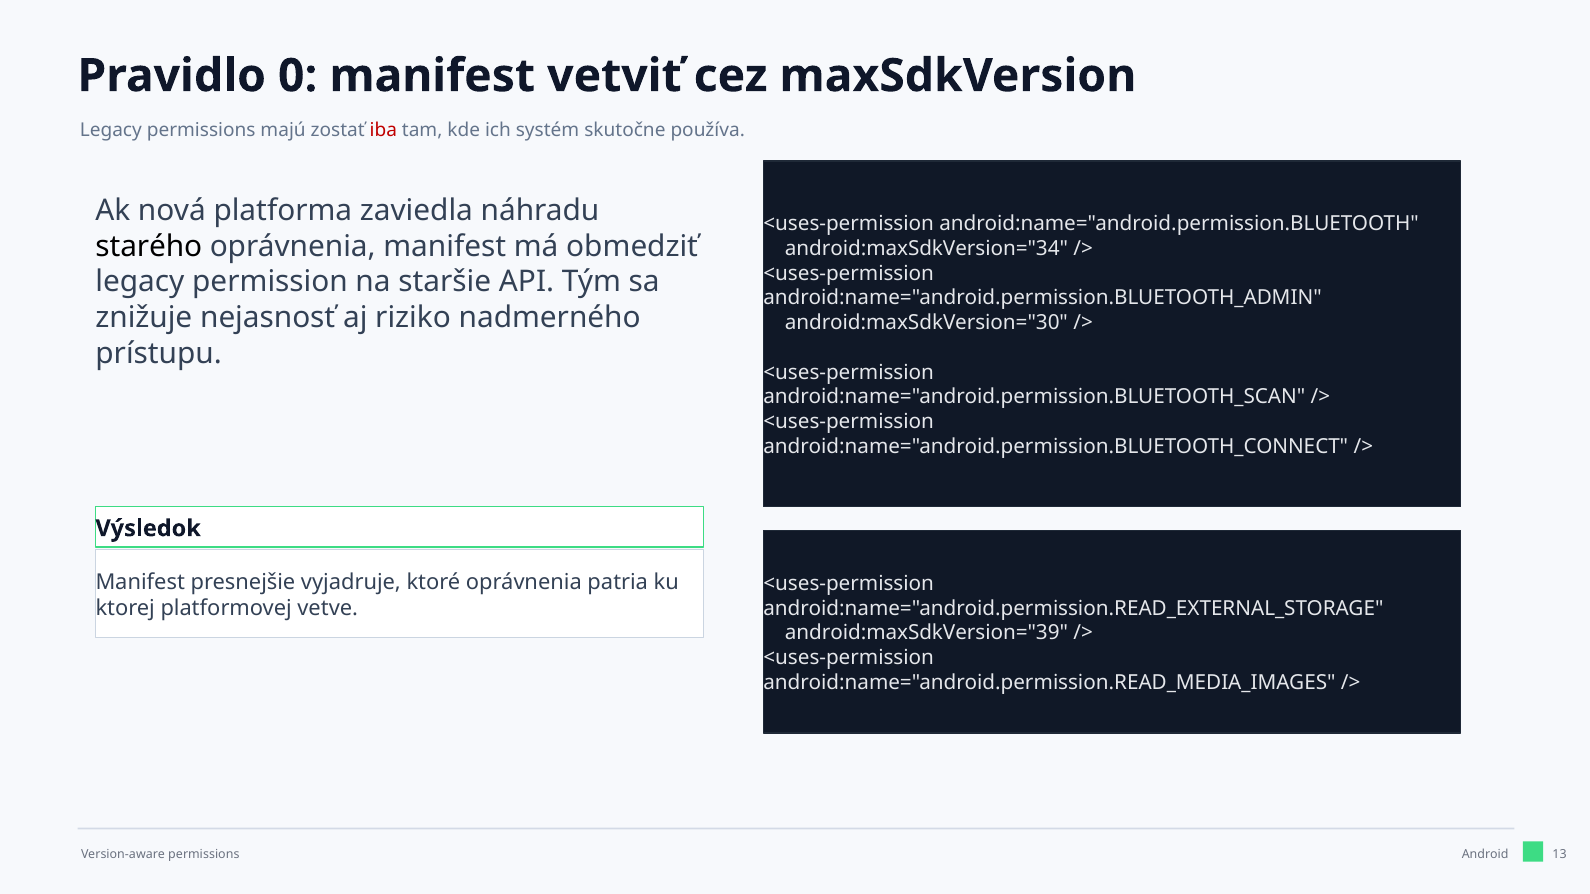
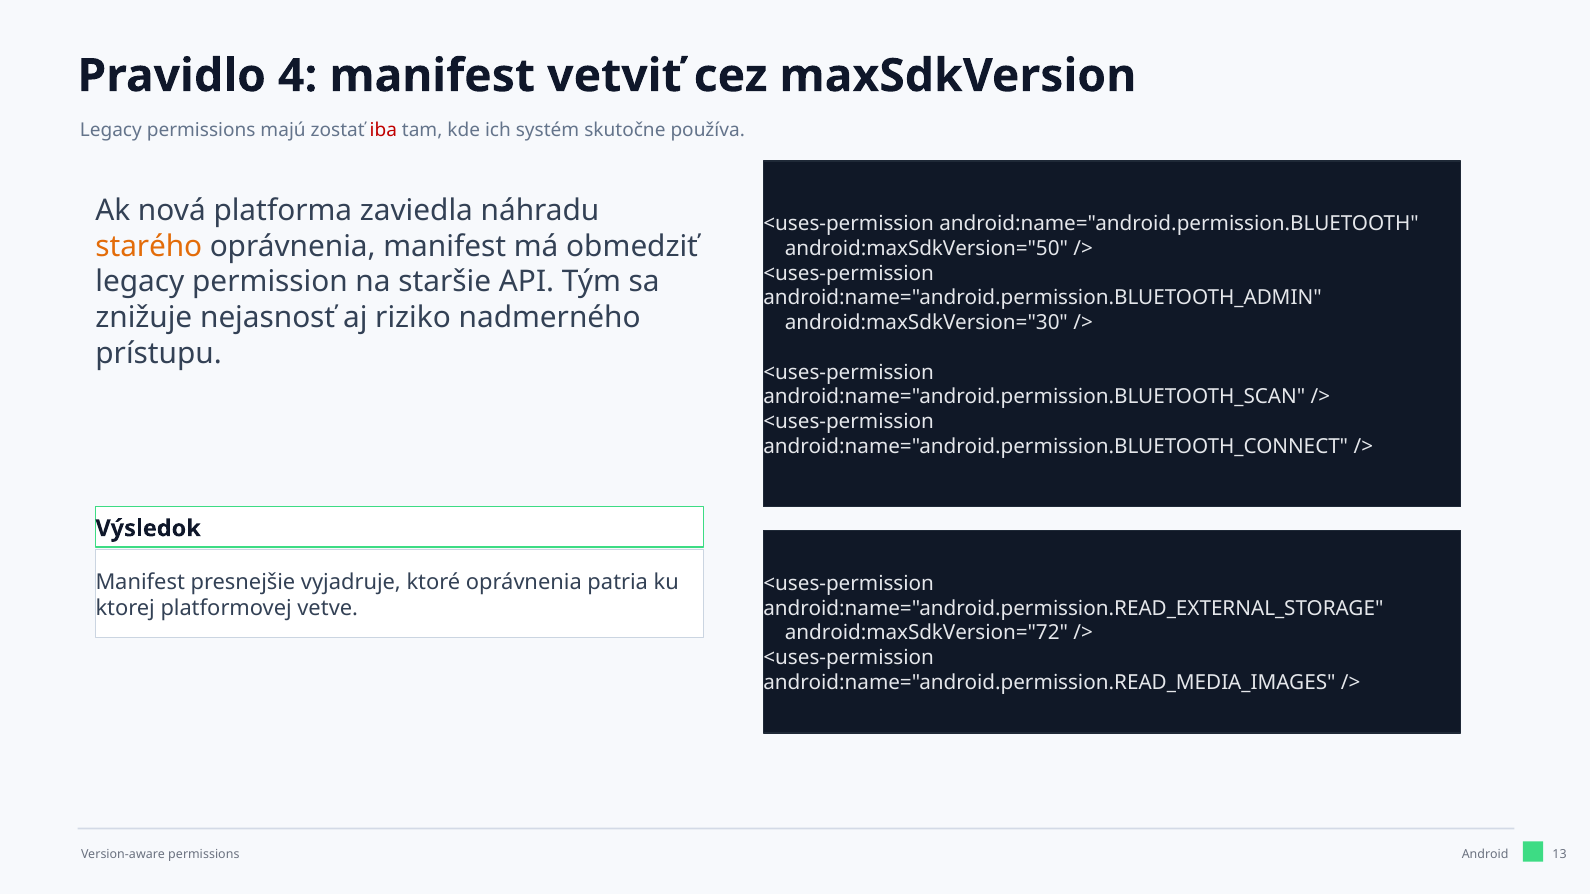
0: 0 -> 4
starého colour: black -> orange
android:maxSdkVersion="34: android:maxSdkVersion="34 -> android:maxSdkVersion="50
android:maxSdkVersion="39: android:maxSdkVersion="39 -> android:maxSdkVersion="72
